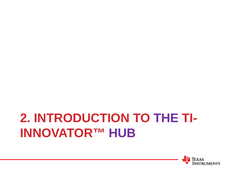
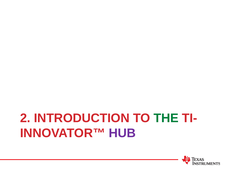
THE colour: purple -> green
